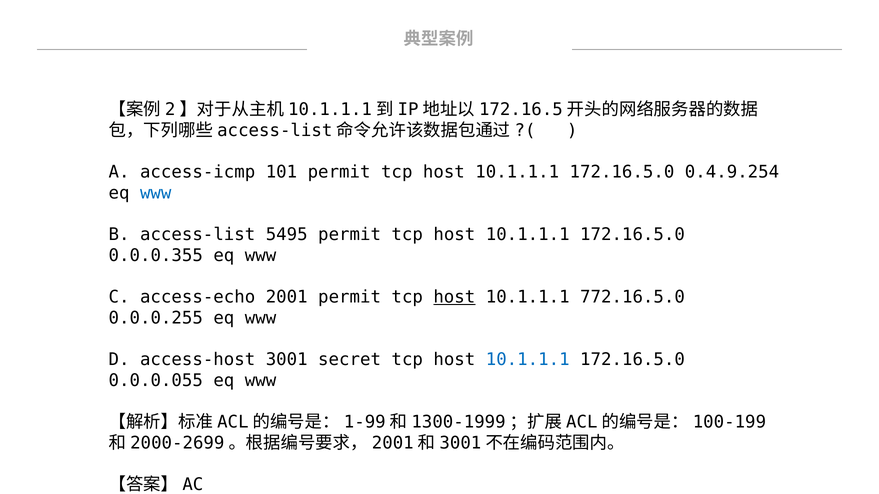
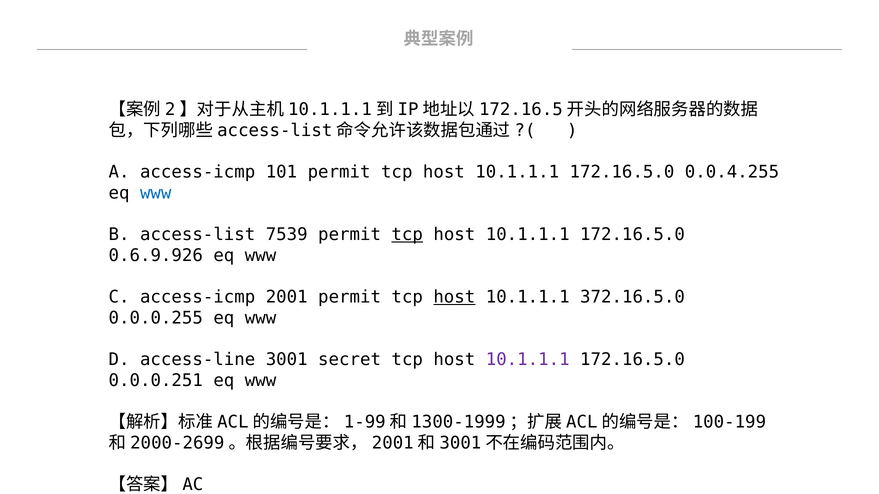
0.4.9.254: 0.4.9.254 -> 0.0.4.255
5495: 5495 -> 7539
tcp at (407, 235) underline: none -> present
0.0.0.355: 0.0.0.355 -> 0.6.9.926
C access-echo: access-echo -> access-icmp
772.16.5.0: 772.16.5.0 -> 372.16.5.0
access-host: access-host -> access-line
10.1.1.1 at (528, 360) colour: blue -> purple
0.0.0.055: 0.0.0.055 -> 0.0.0.251
